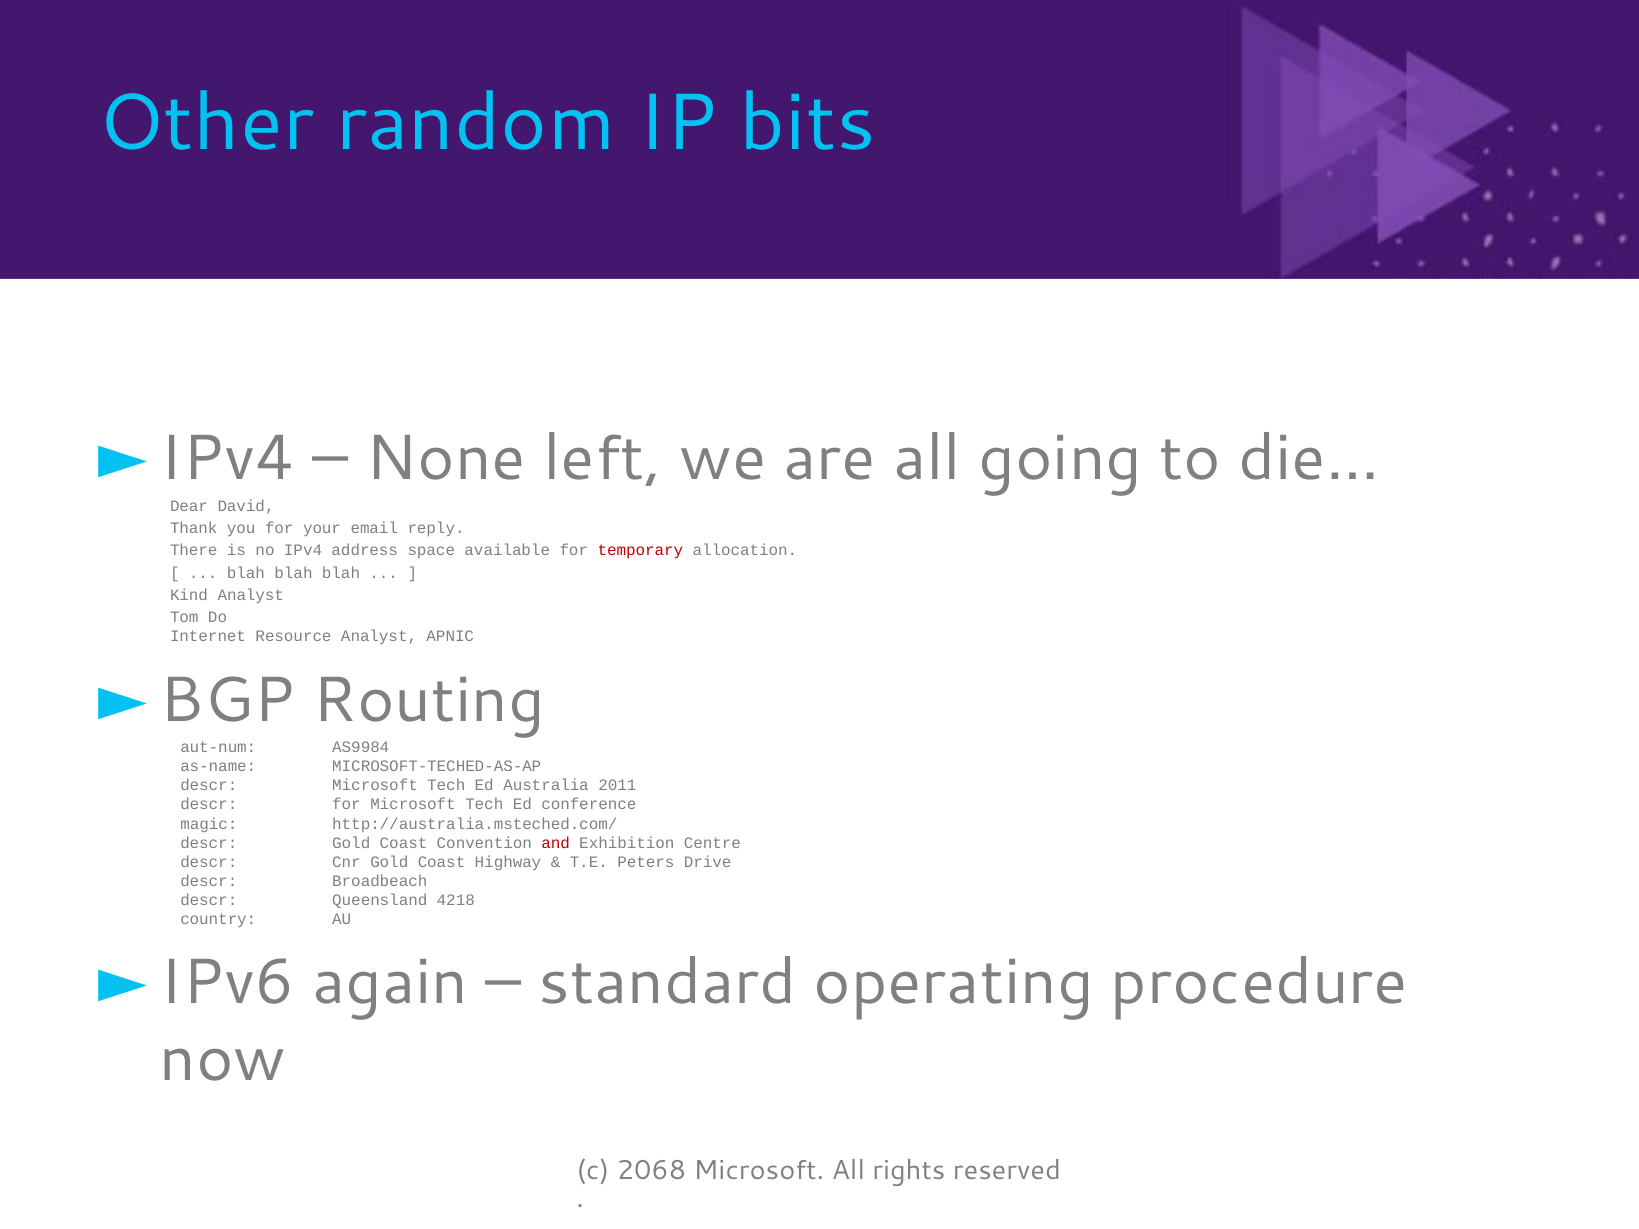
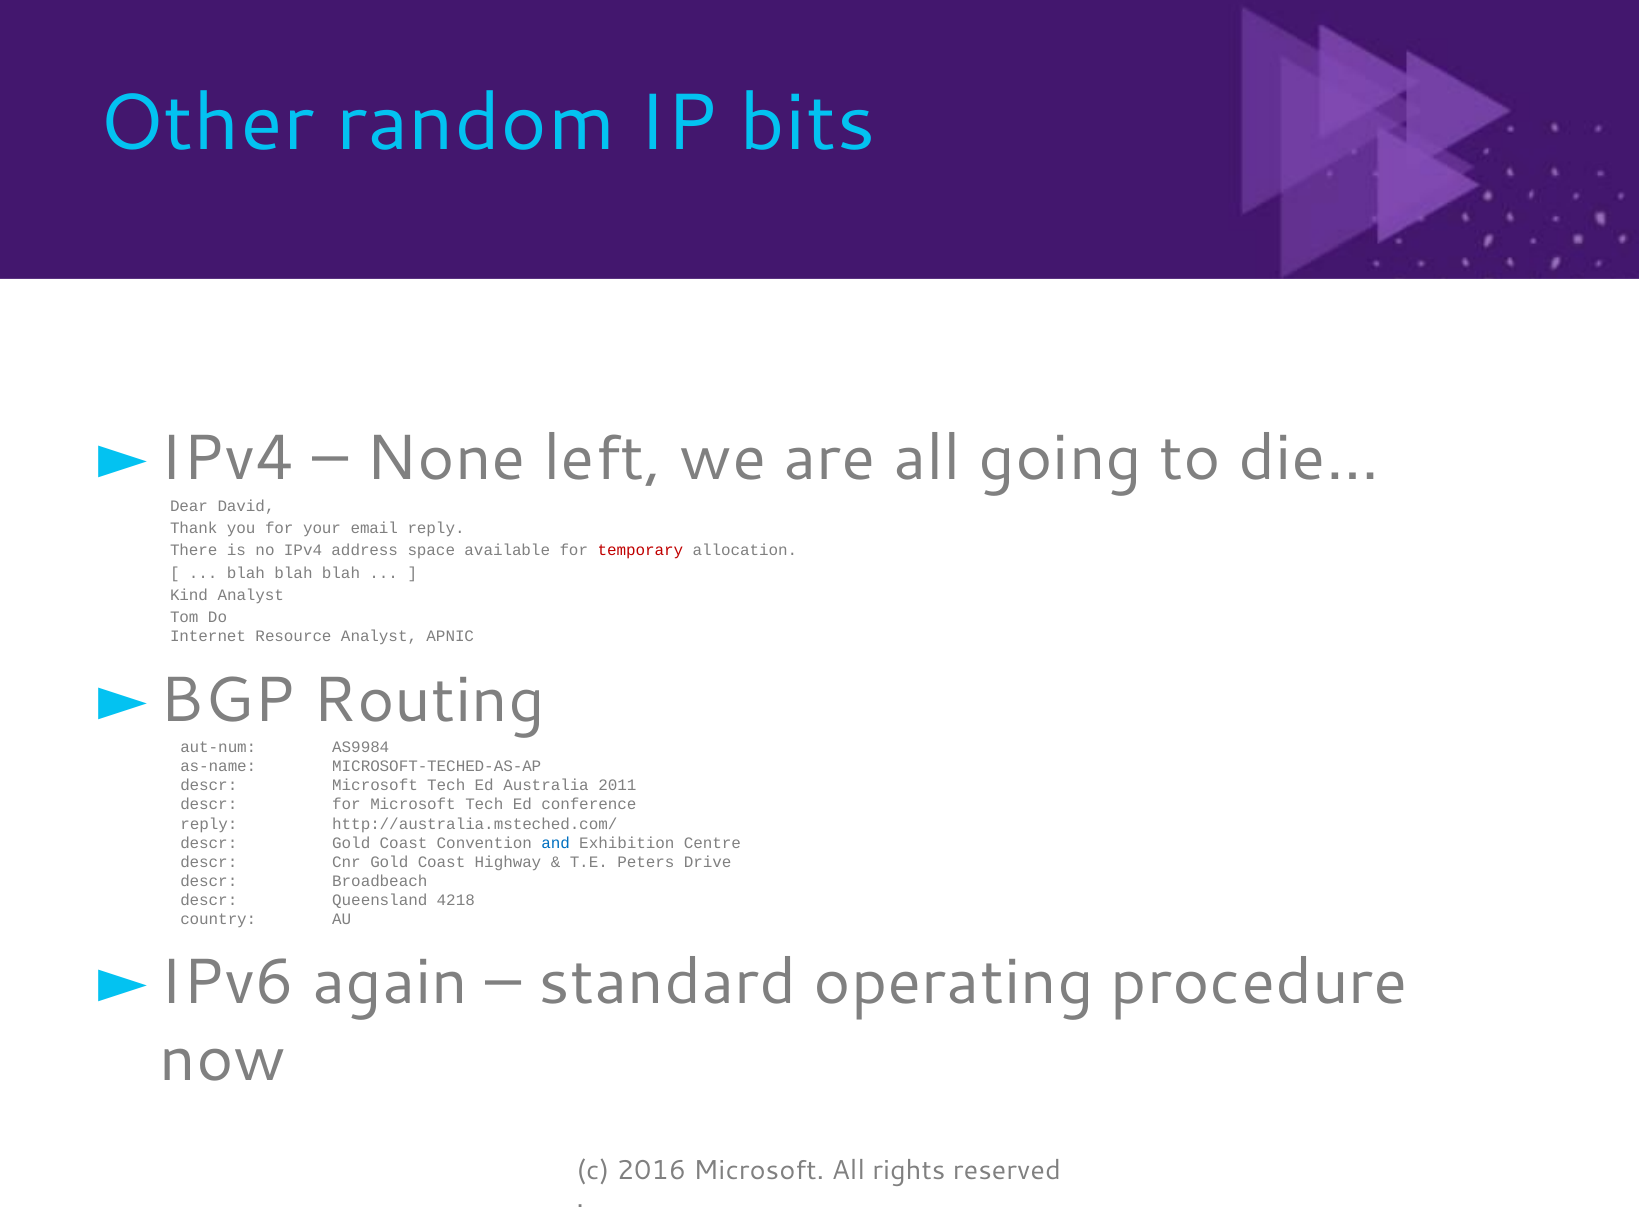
magic at (209, 824): magic -> reply
and colour: red -> blue
2068: 2068 -> 2016
